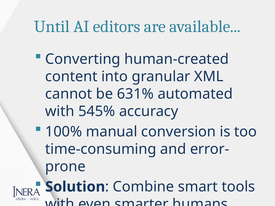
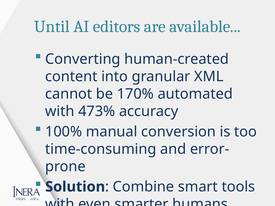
631%: 631% -> 170%
545%: 545% -> 473%
